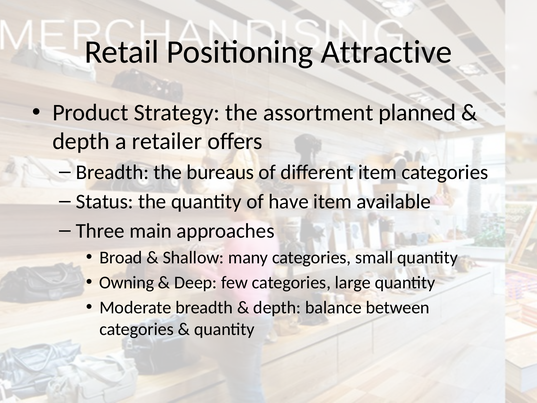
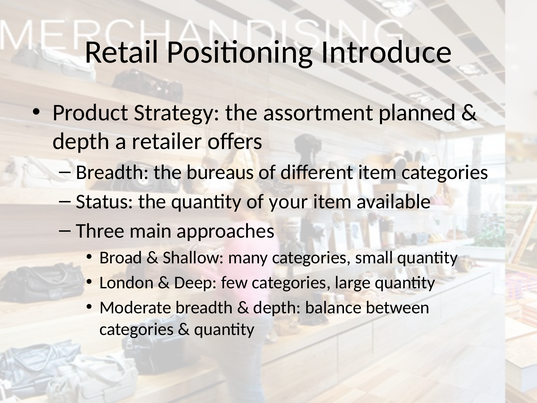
Attractive: Attractive -> Introduce
have: have -> your
Owning: Owning -> London
